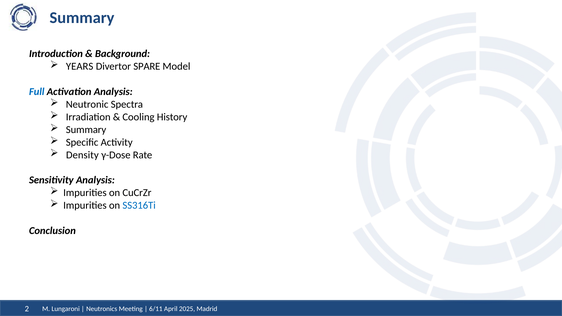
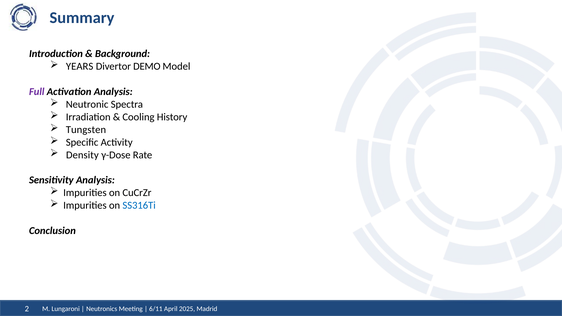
SPARE: SPARE -> DEMO
Full colour: blue -> purple
Summary at (86, 130): Summary -> Tungsten
